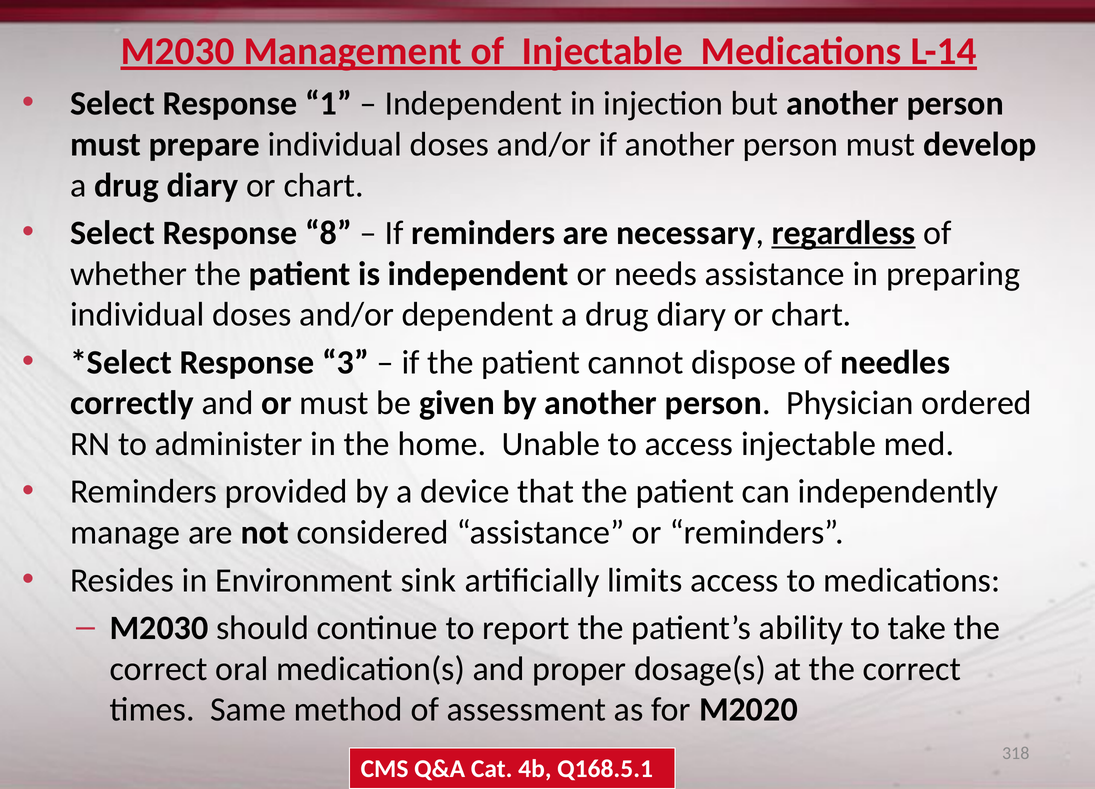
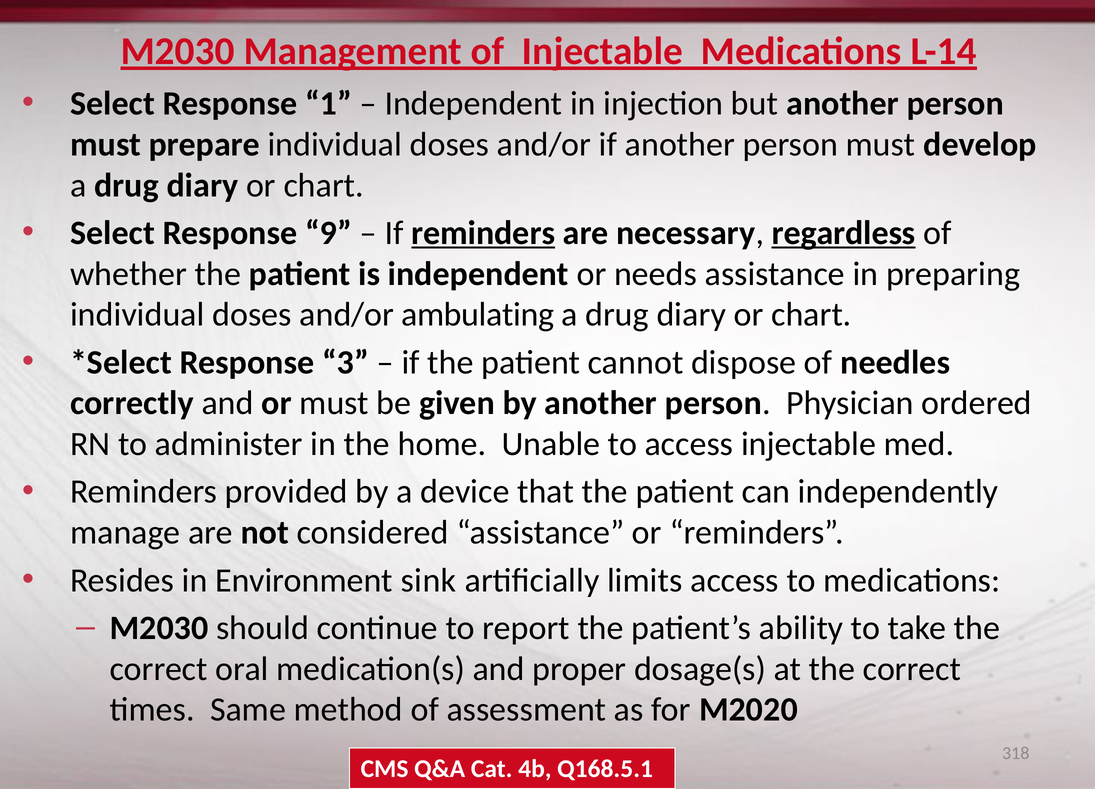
8: 8 -> 9
reminders at (483, 233) underline: none -> present
dependent: dependent -> ambulating
